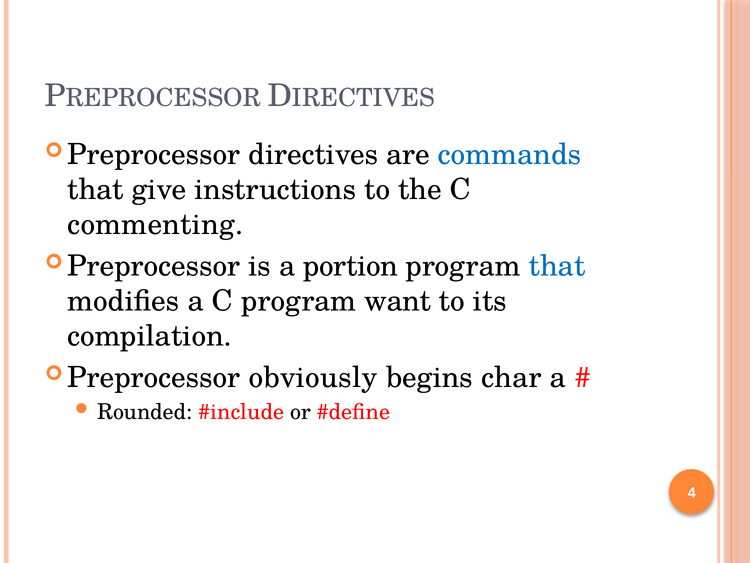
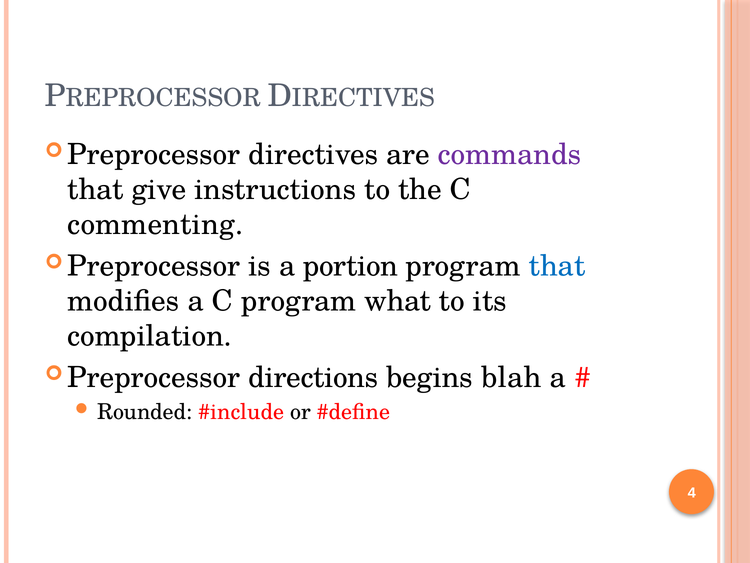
commands colour: blue -> purple
want: want -> what
obviously: obviously -> directions
char: char -> blah
